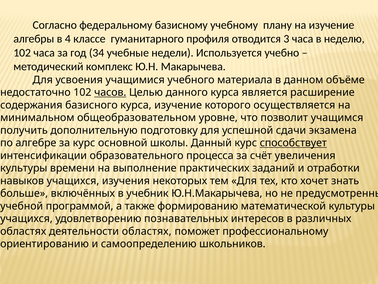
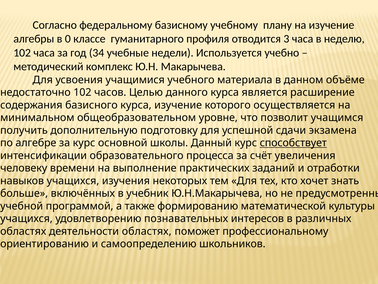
4: 4 -> 0
часов underline: present -> none
культуры at (24, 168): культуры -> человеку
